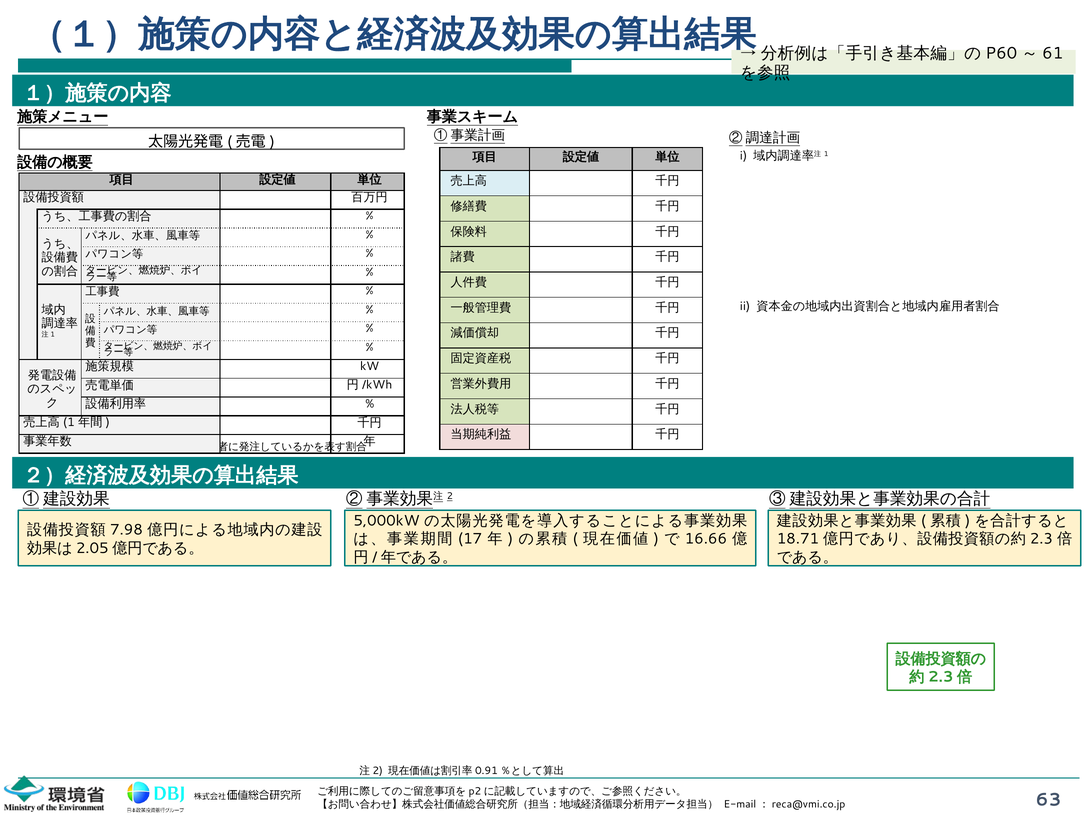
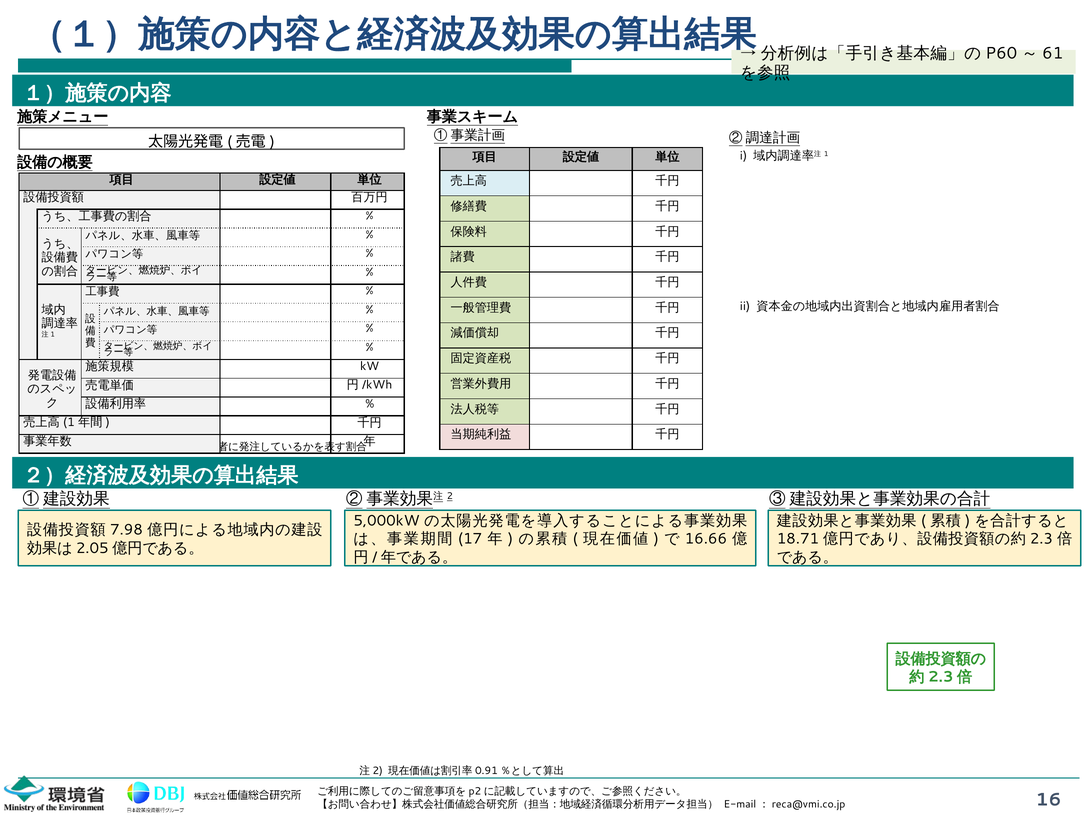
63: 63 -> 16
